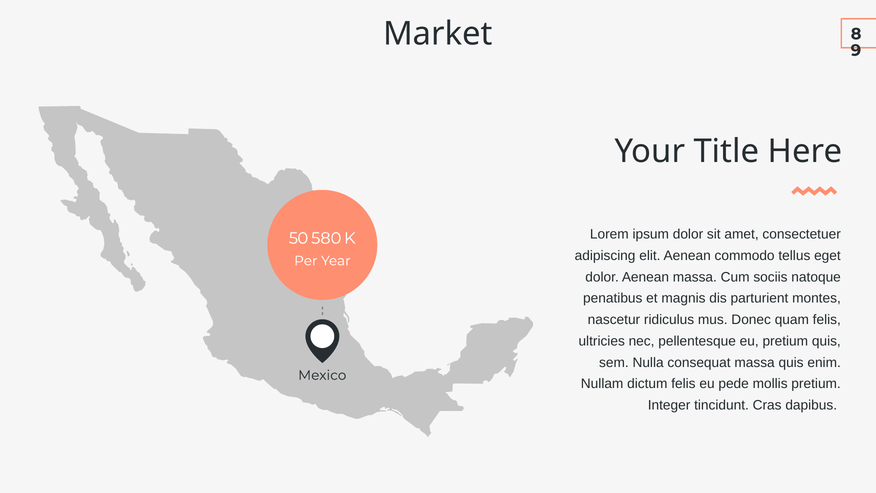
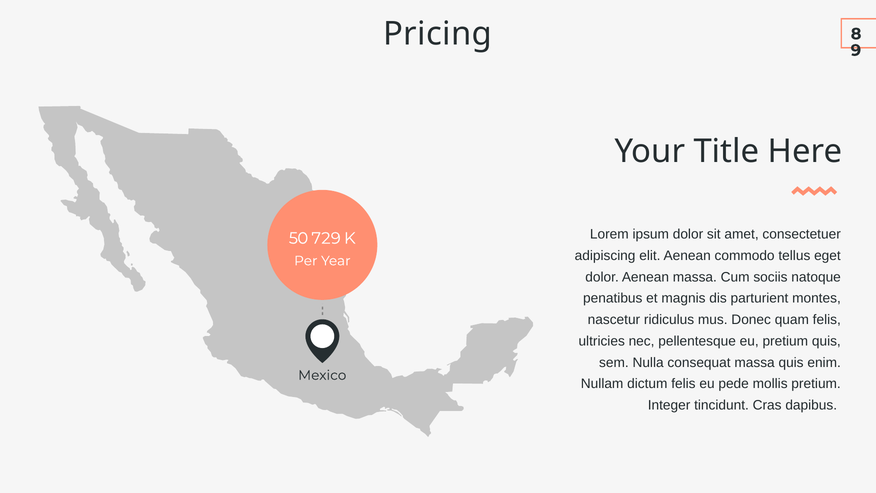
Market: Market -> Pricing
580: 580 -> 729
